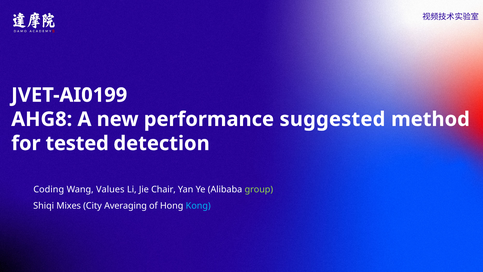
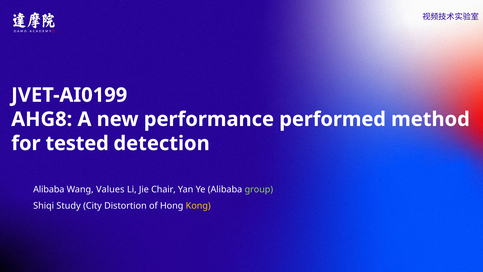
suggested: suggested -> performed
Coding at (49, 189): Coding -> Alibaba
Mixes: Mixes -> Study
Averaging: Averaging -> Distortion
Kong colour: light blue -> yellow
